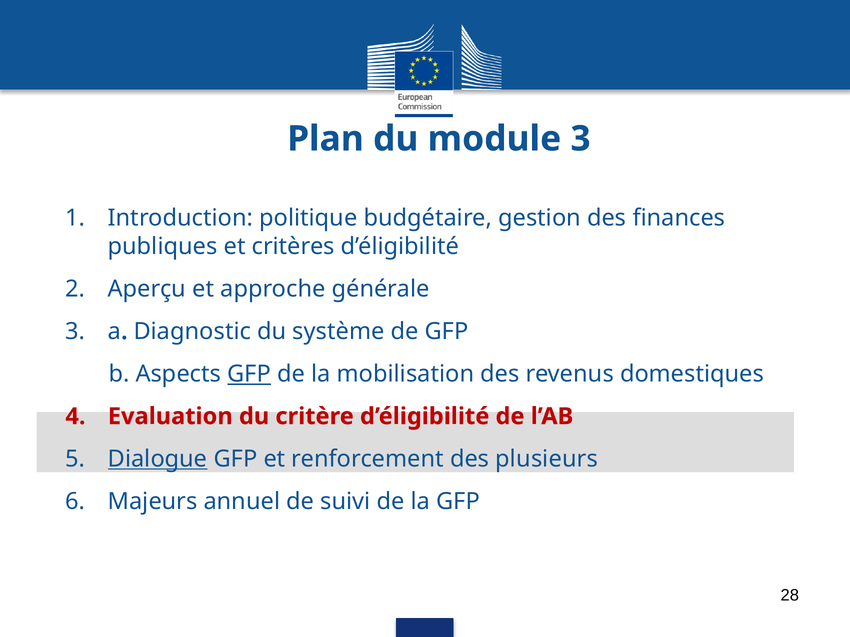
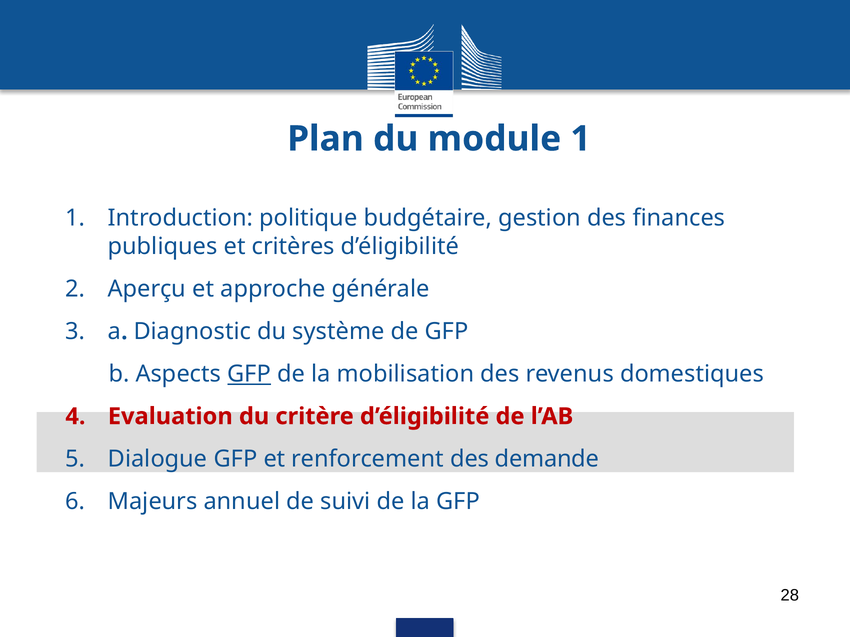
module 3: 3 -> 1
Dialogue underline: present -> none
plusieurs: plusieurs -> demande
